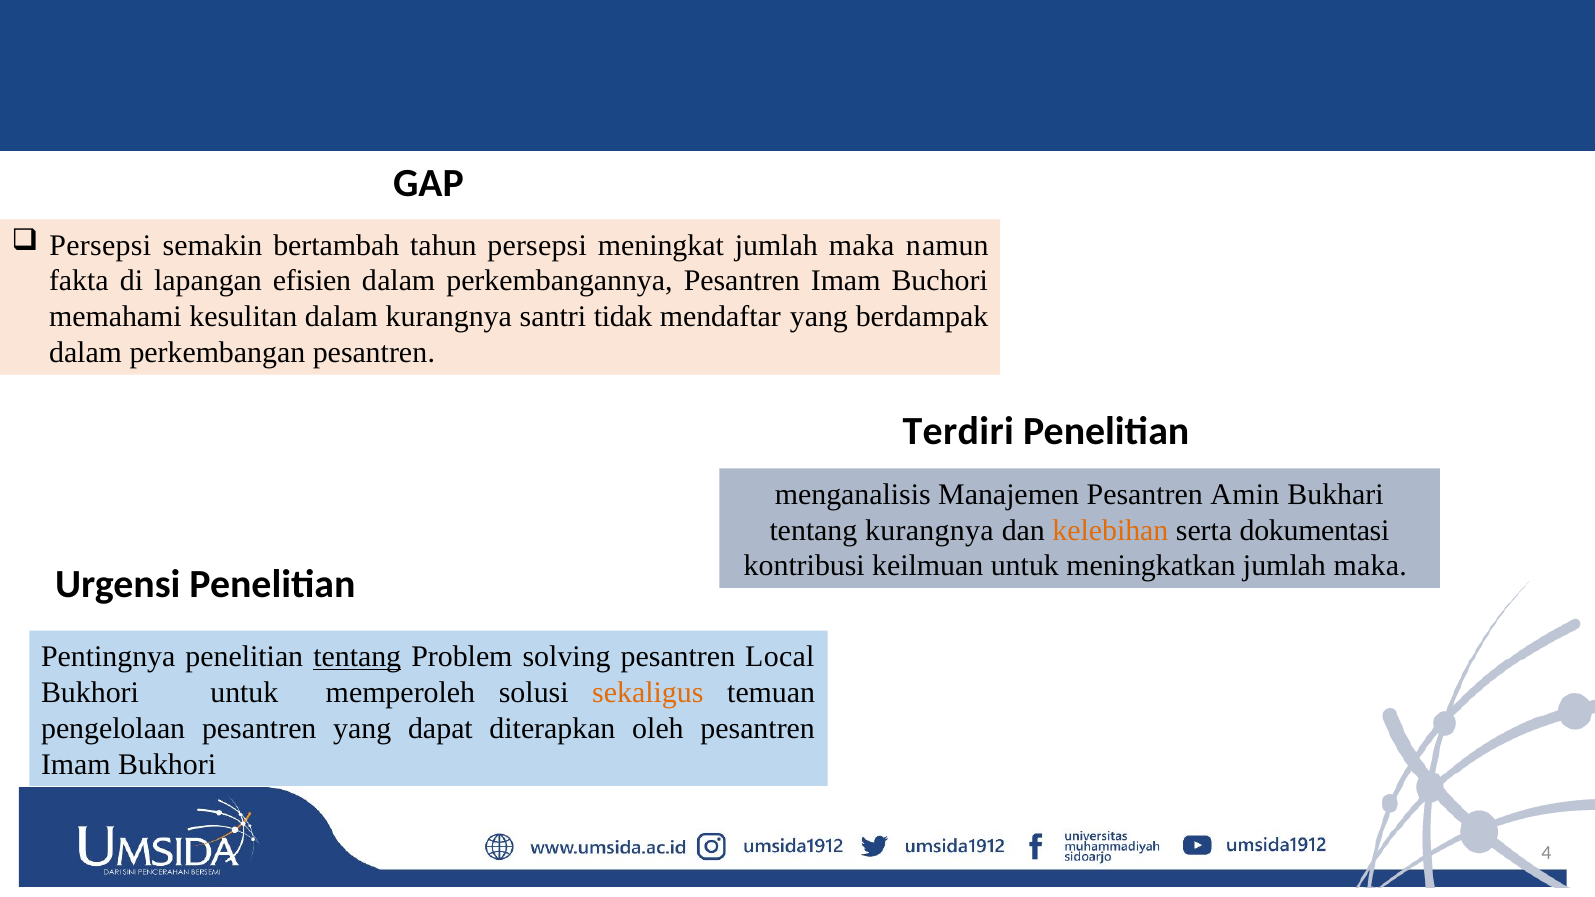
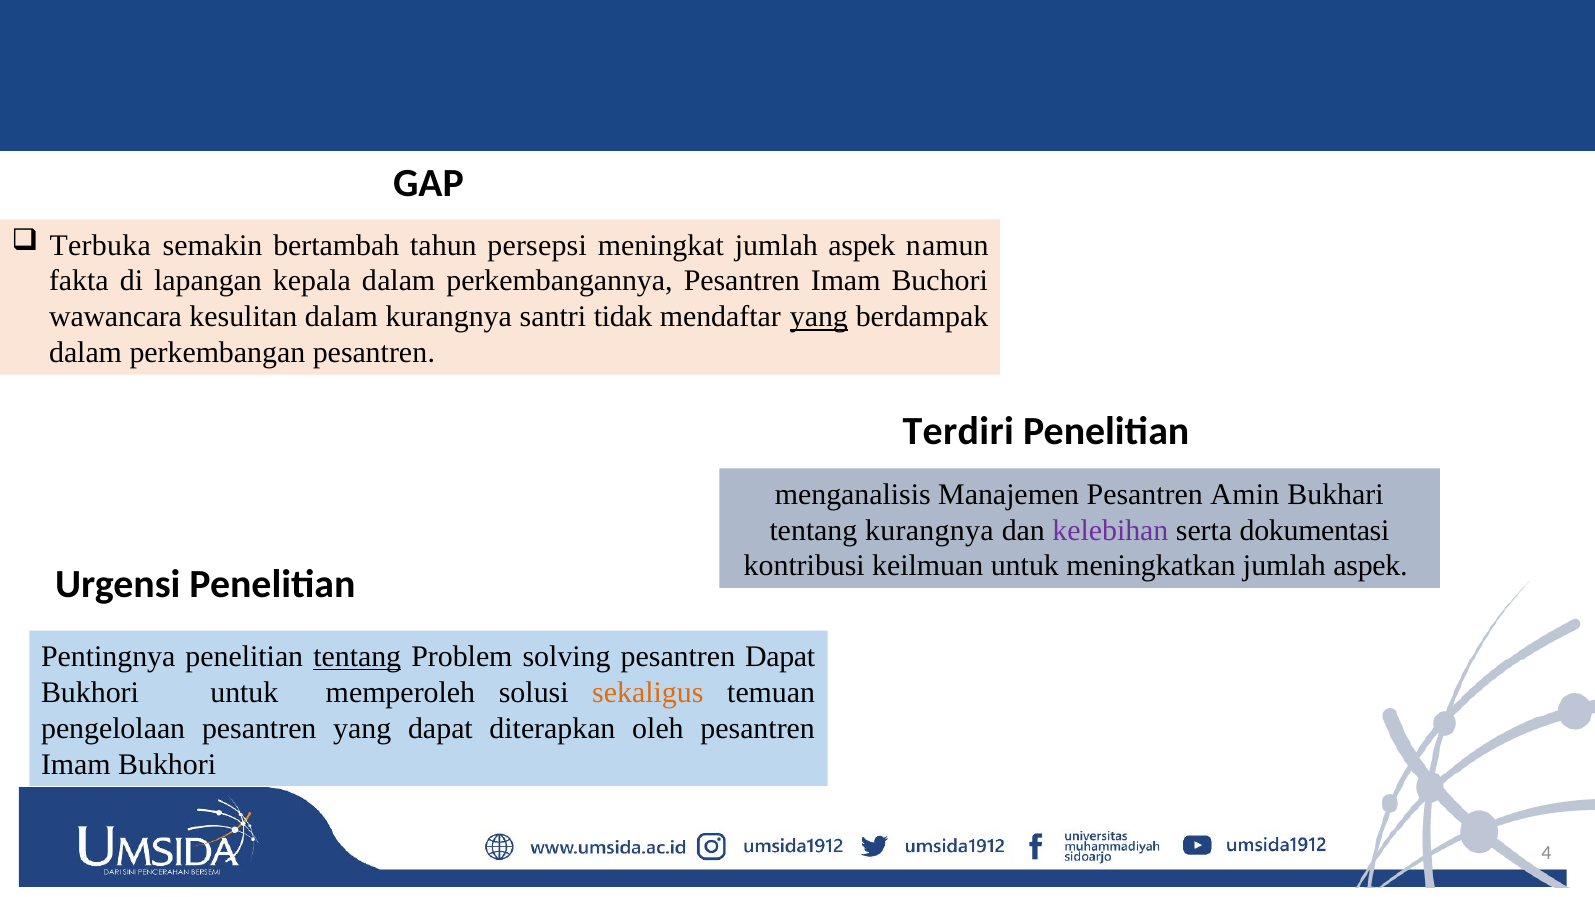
Persepsi at (100, 245): Persepsi -> Terbuka
meningkat jumlah maka: maka -> aspek
efisien: efisien -> kepala
memahami: memahami -> wawancara
yang at (819, 317) underline: none -> present
kelebihan colour: orange -> purple
meningkatkan jumlah maka: maka -> aspek
pesantren Local: Local -> Dapat
